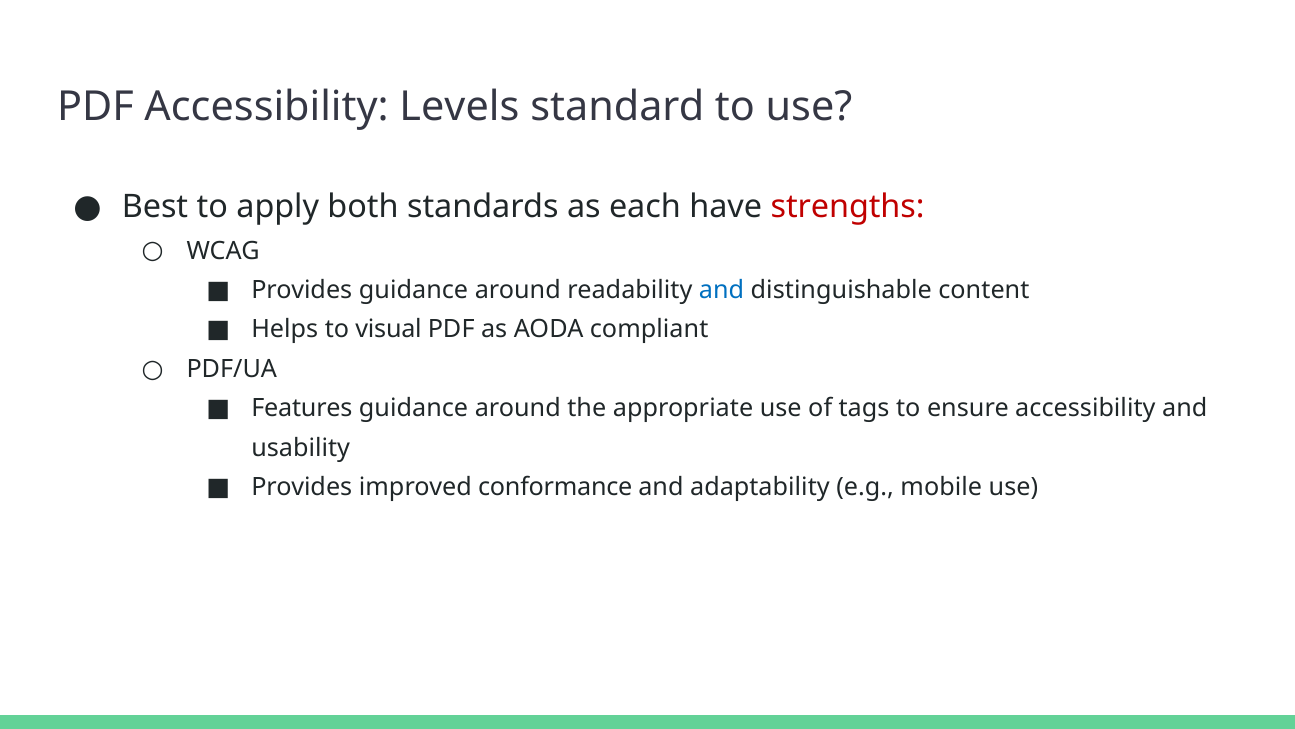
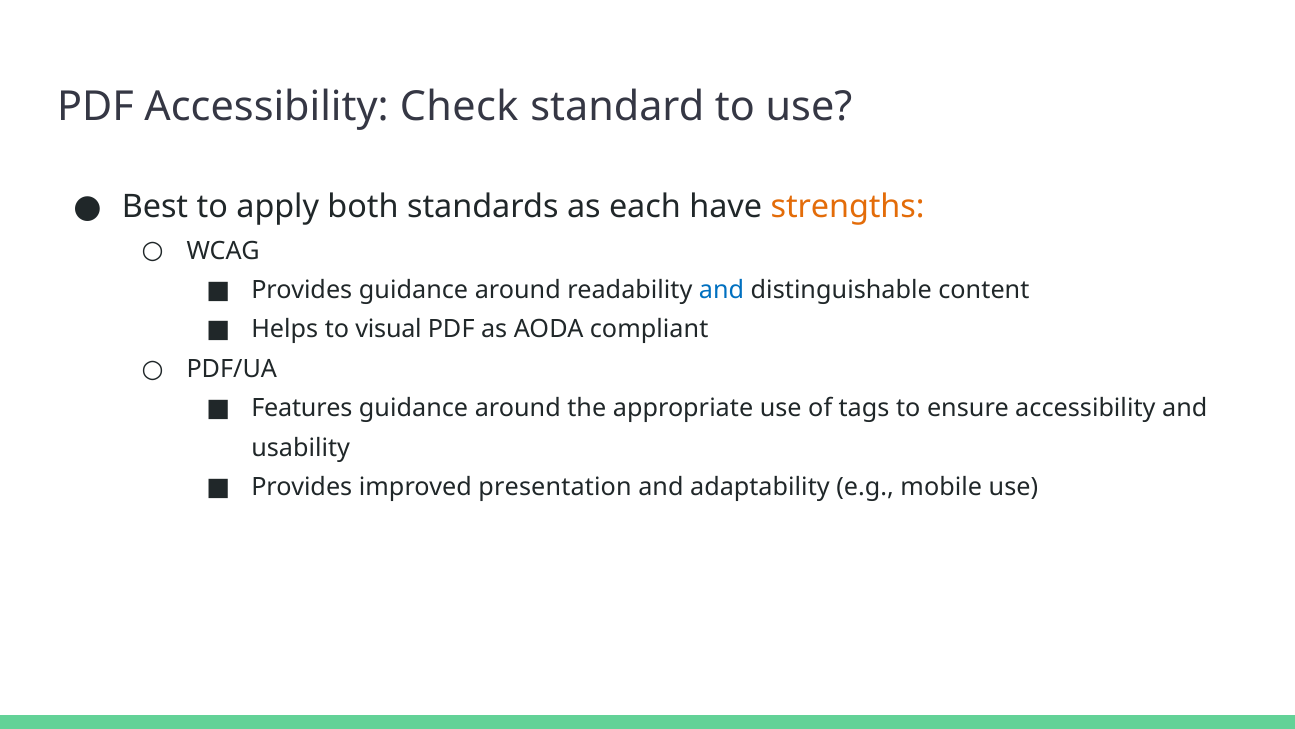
Levels: Levels -> Check
strengths colour: red -> orange
conformance: conformance -> presentation
